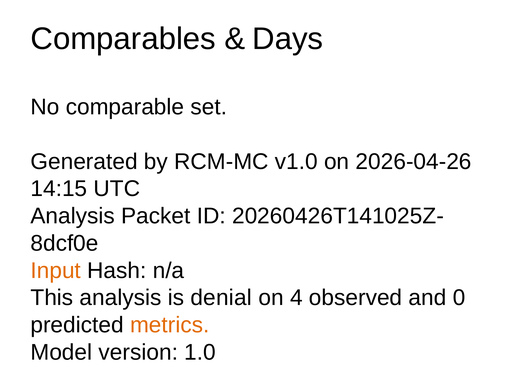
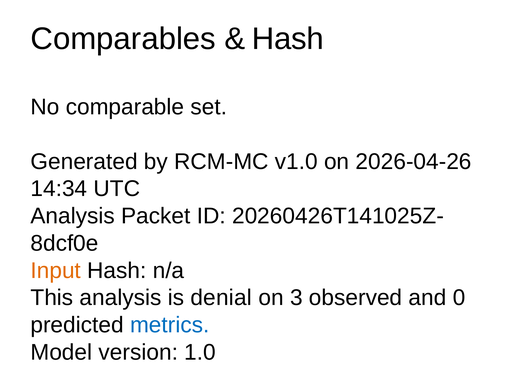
Days at (288, 39): Days -> Hash
14:15: 14:15 -> 14:34
4: 4 -> 3
metrics colour: orange -> blue
